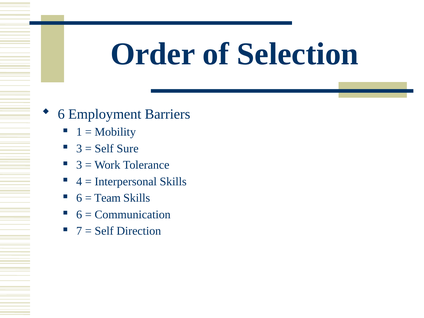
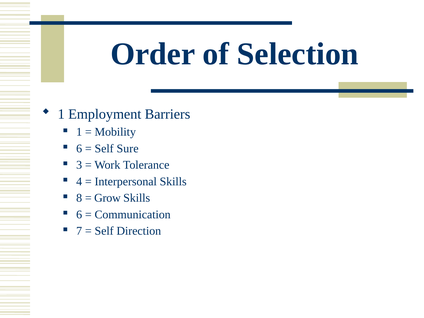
6 at (61, 114): 6 -> 1
3 at (79, 149): 3 -> 6
6 at (79, 198): 6 -> 8
Team: Team -> Grow
